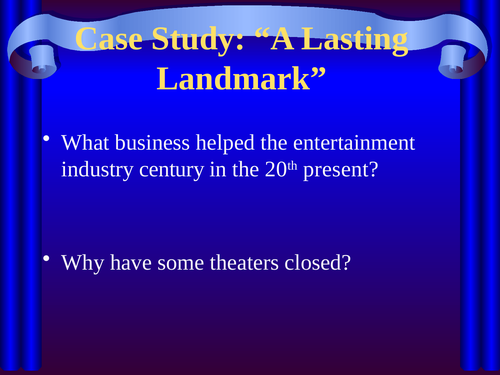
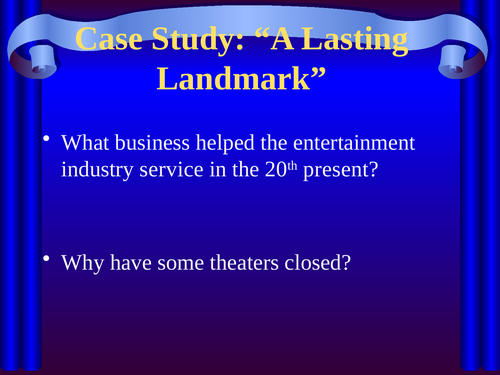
century: century -> service
